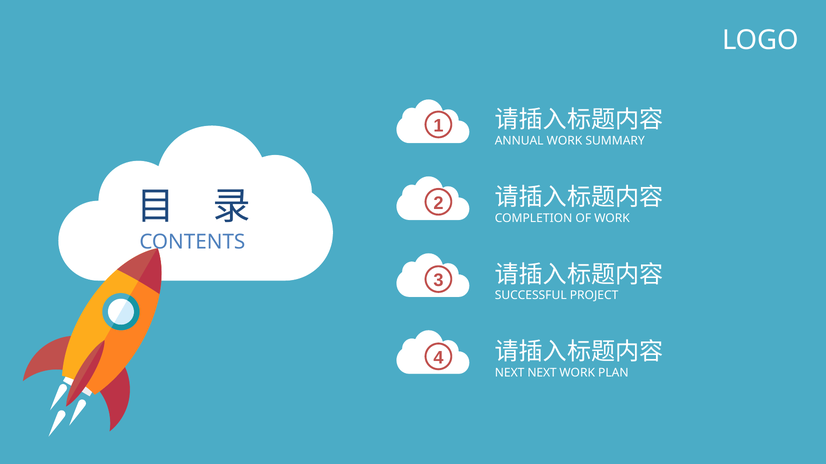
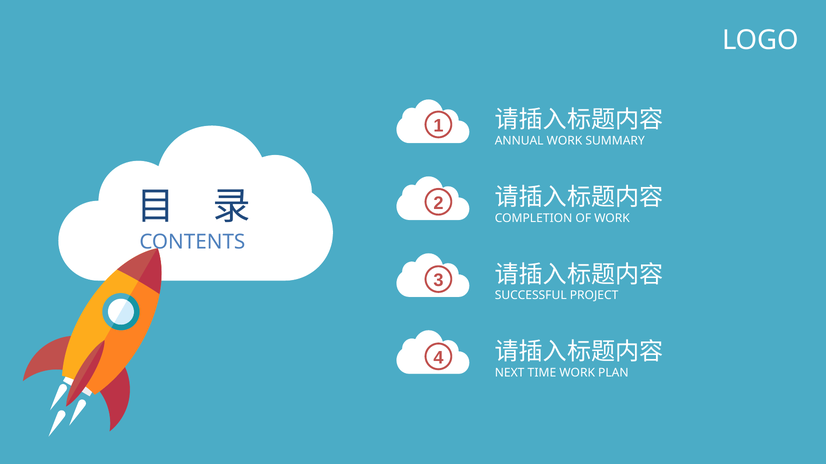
NEXT NEXT: NEXT -> TIME
